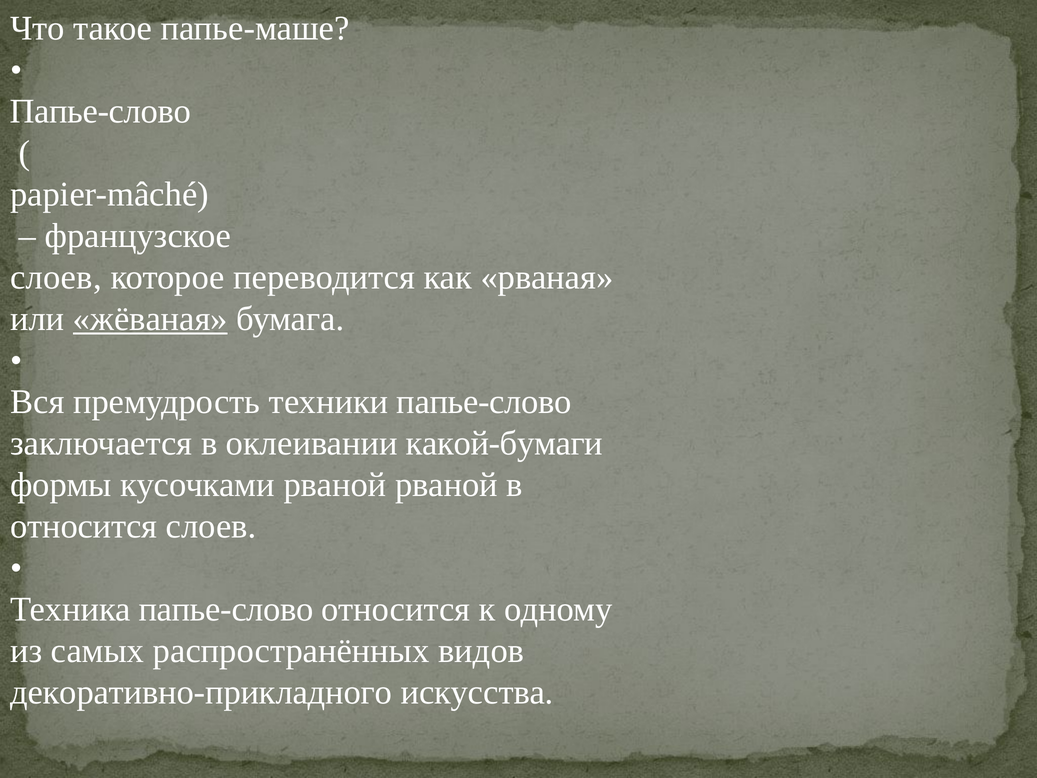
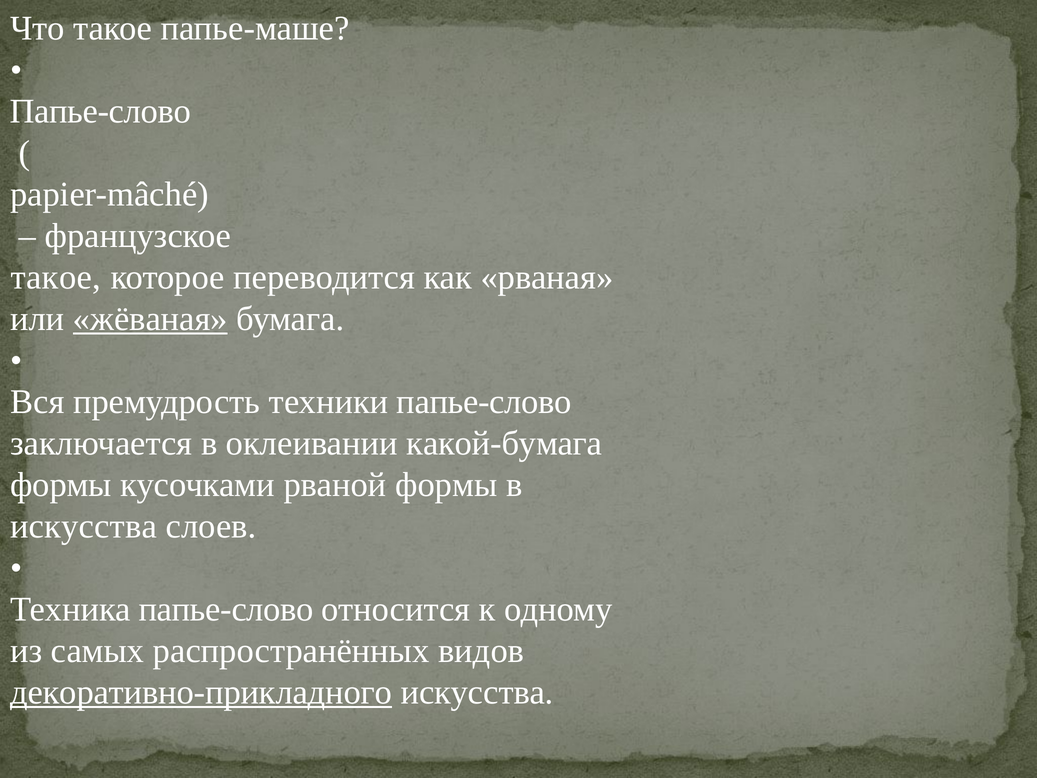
слоев at (56, 277): слоев -> такое
какой-бумаги: какой-бумаги -> какой-бумага
рваной рваной: рваной -> формы
относится at (84, 526): относится -> искусства
декоративно-прикладного underline: none -> present
